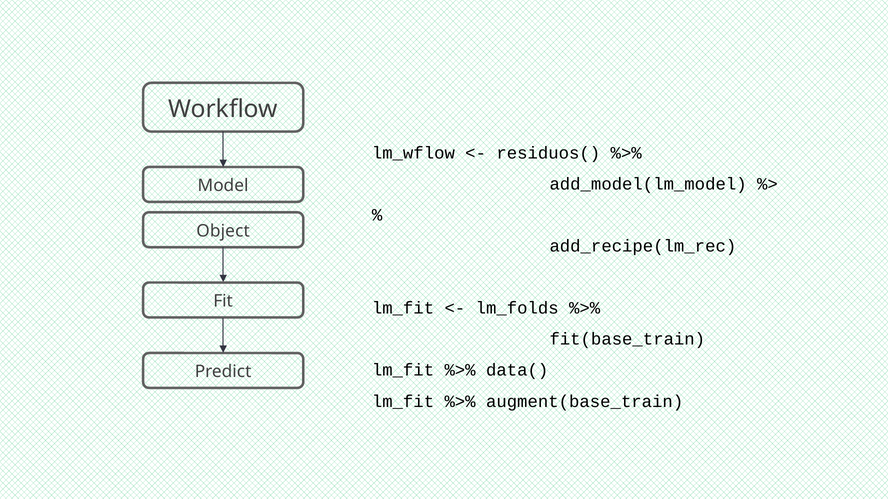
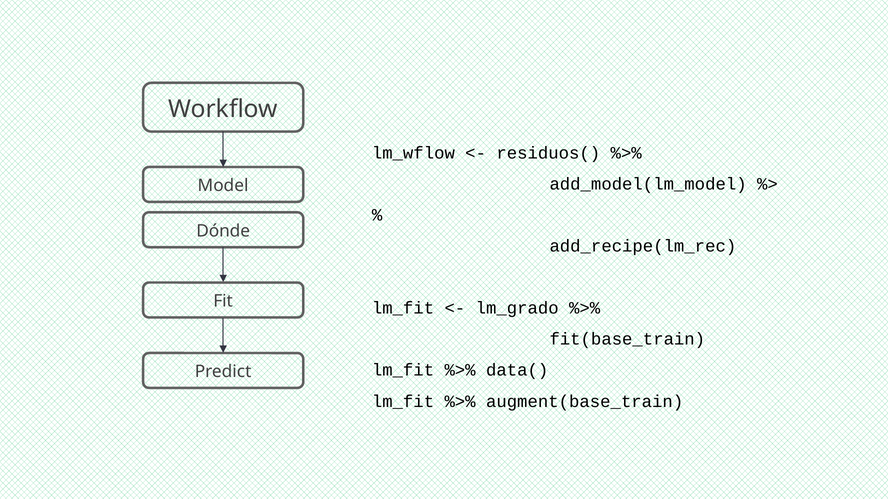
Object: Object -> Dónde
lm_folds: lm_folds -> lm_grado
